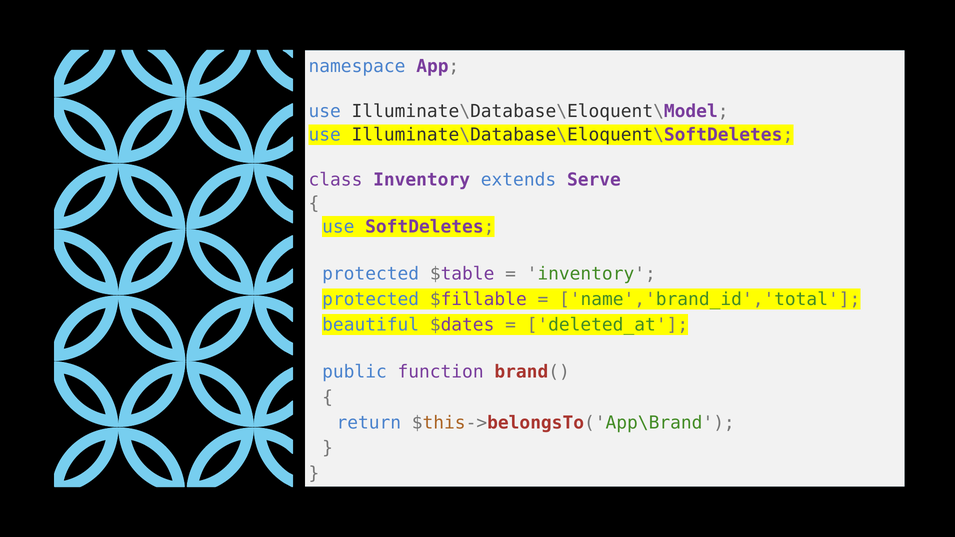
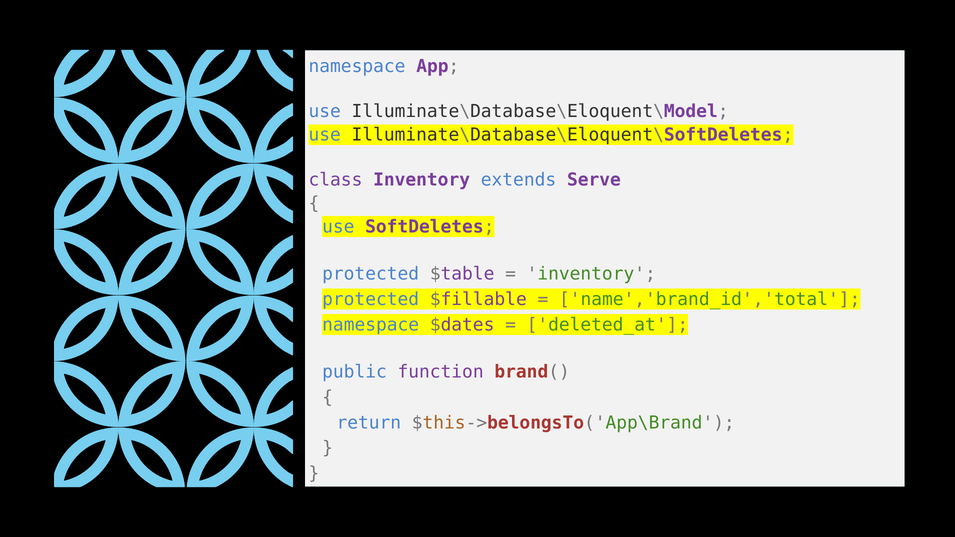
beautiful at (371, 325): beautiful -> namespace
